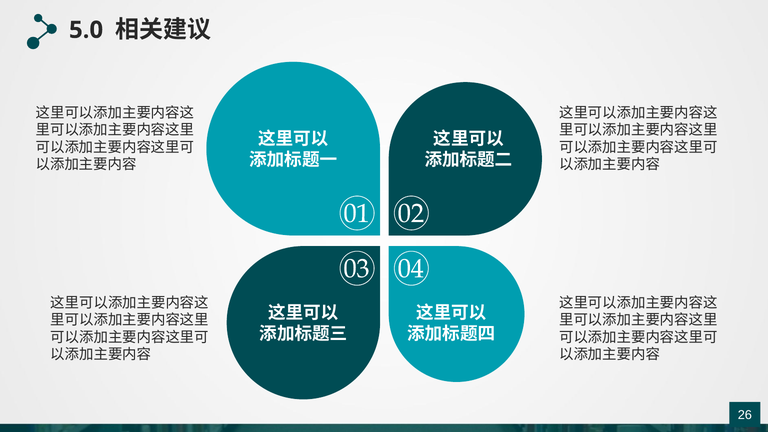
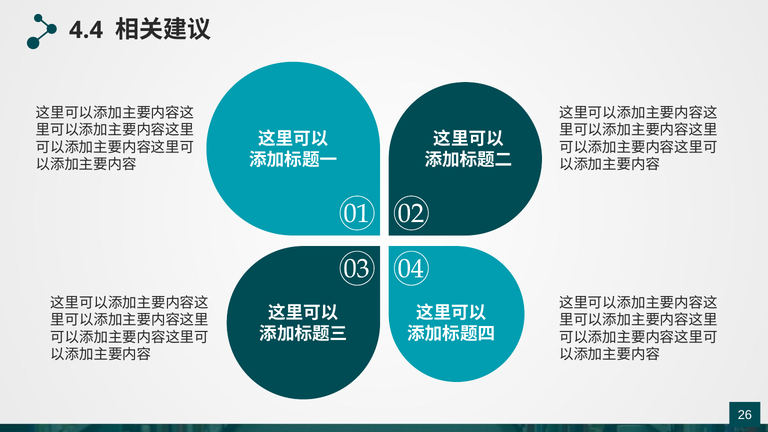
5.0: 5.0 -> 4.4
